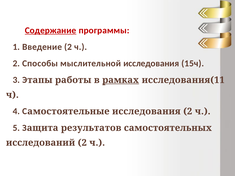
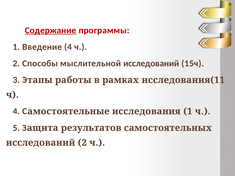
Введение 2: 2 -> 4
мыслительной исследования: исследования -> исследований
рамках underline: present -> none
исследования 2: 2 -> 1
